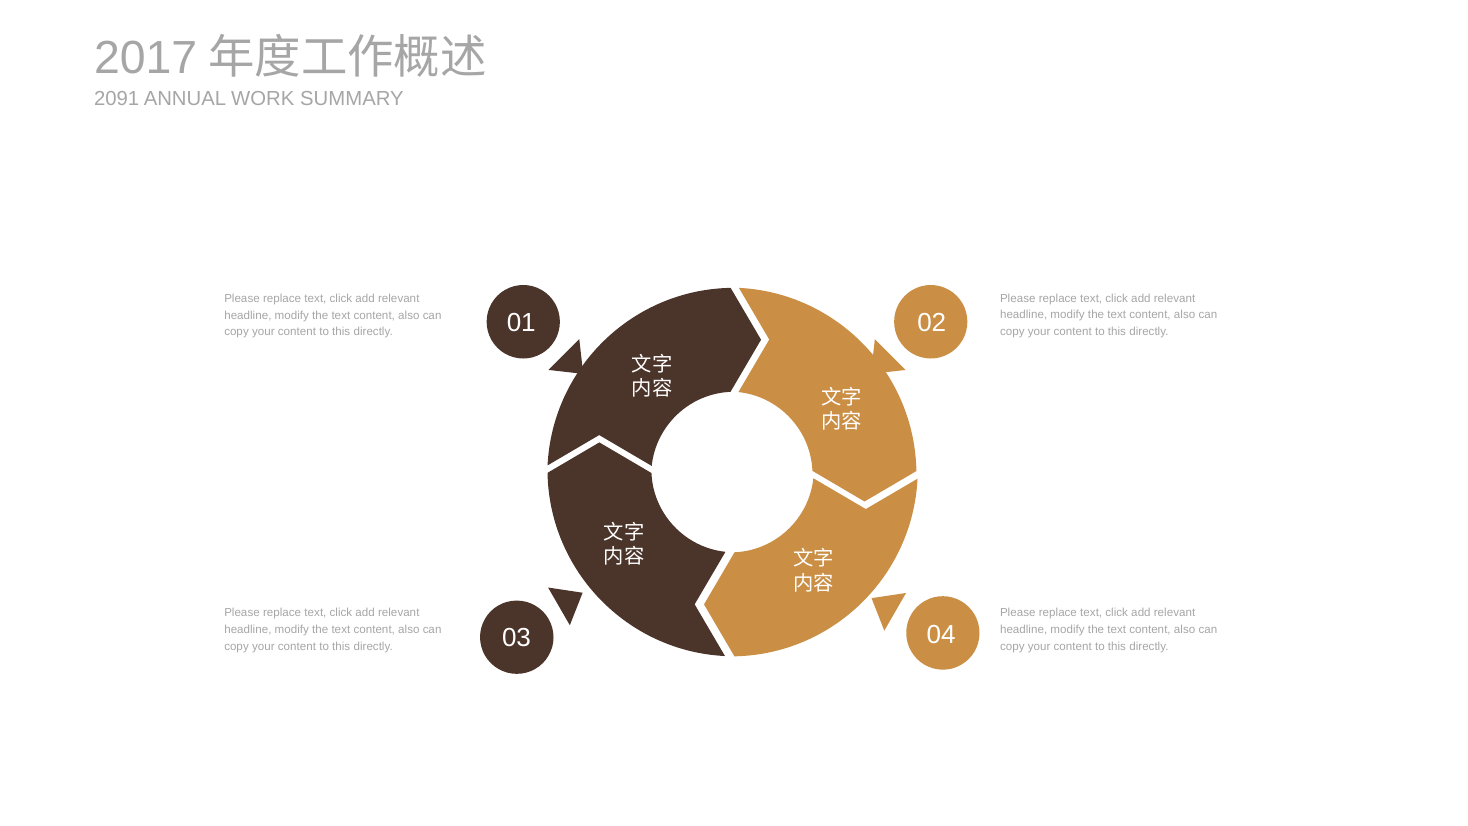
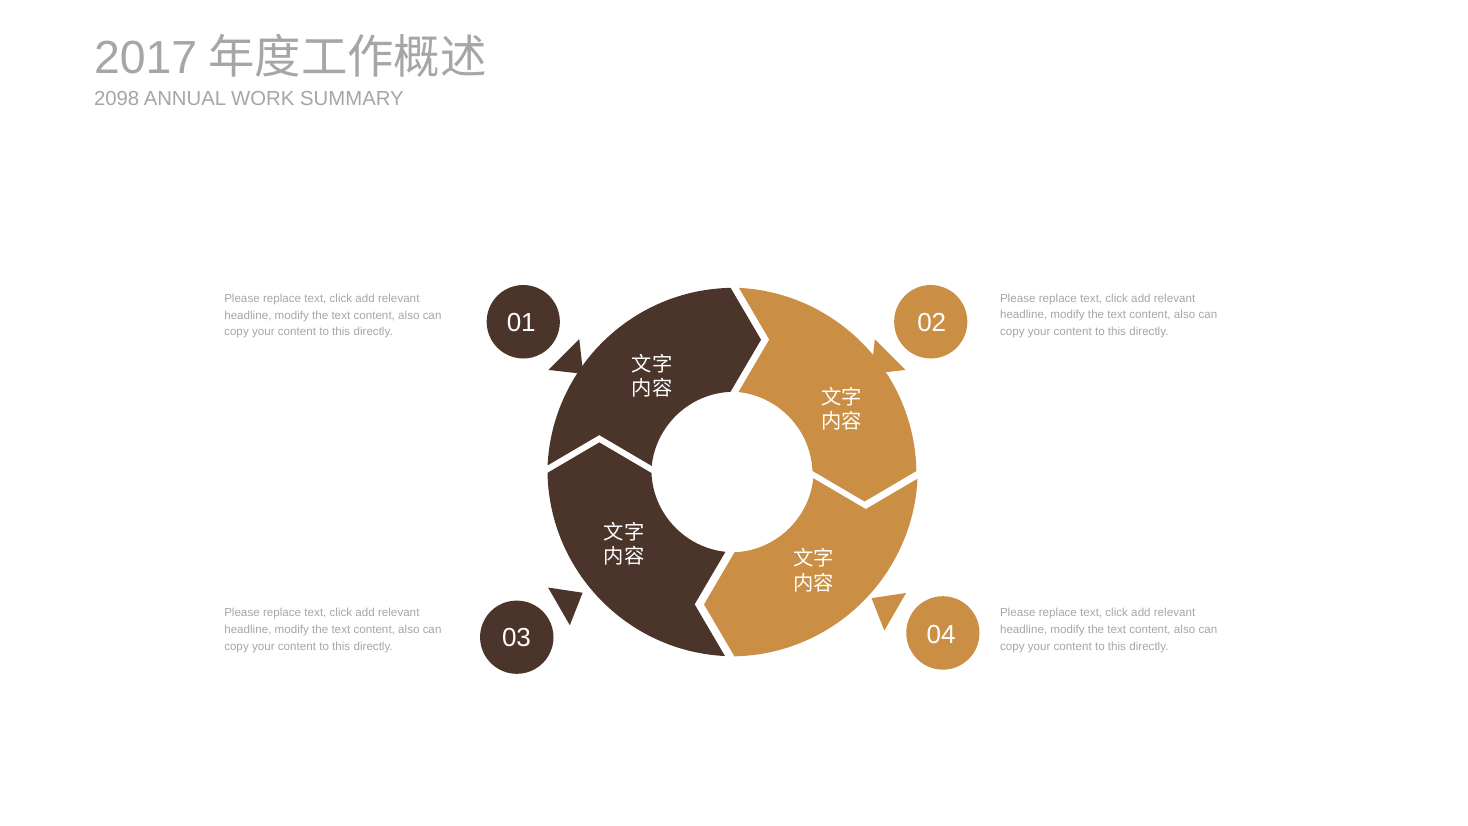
2091: 2091 -> 2098
